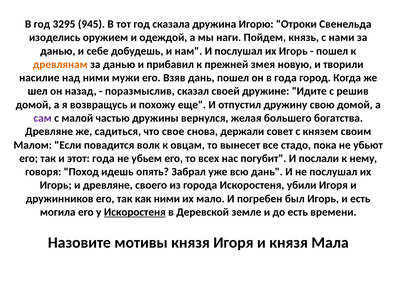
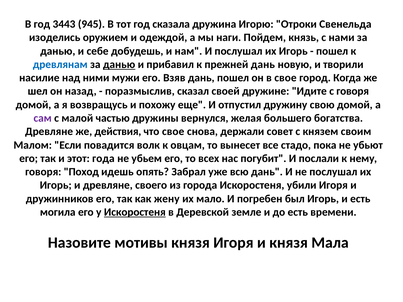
3295: 3295 -> 3443
древлянам colour: orange -> blue
данью at (119, 64) underline: none -> present
прежней змея: змея -> дань
в года: года -> свое
с решив: решив -> говоря
садиться: садиться -> действия
как ними: ними -> жену
